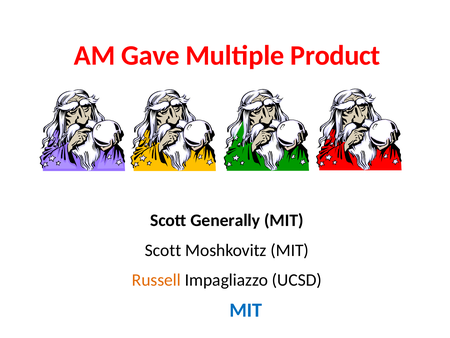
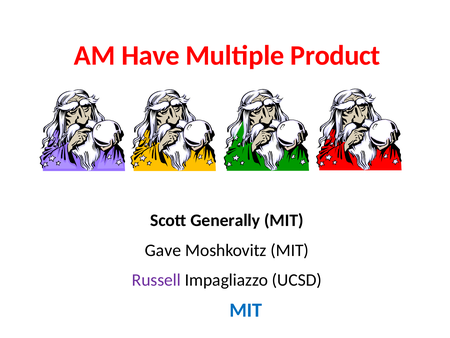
Gave: Gave -> Have
Scott at (163, 250): Scott -> Gave
Russell colour: orange -> purple
